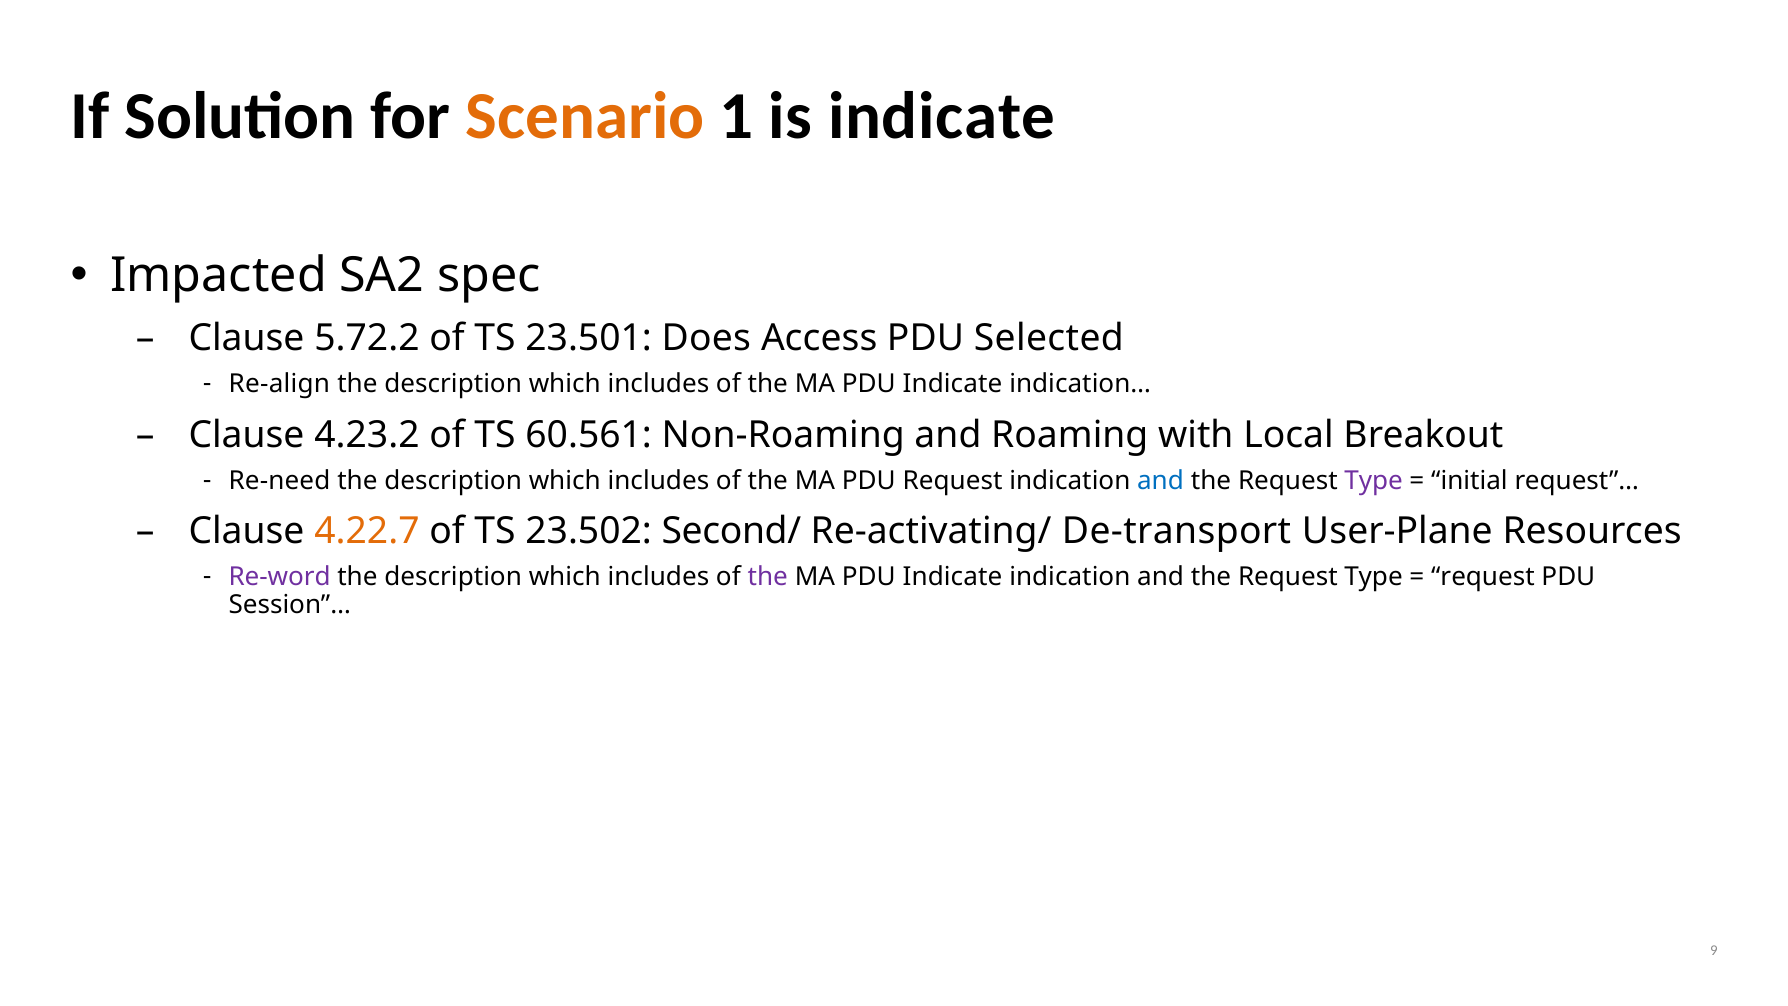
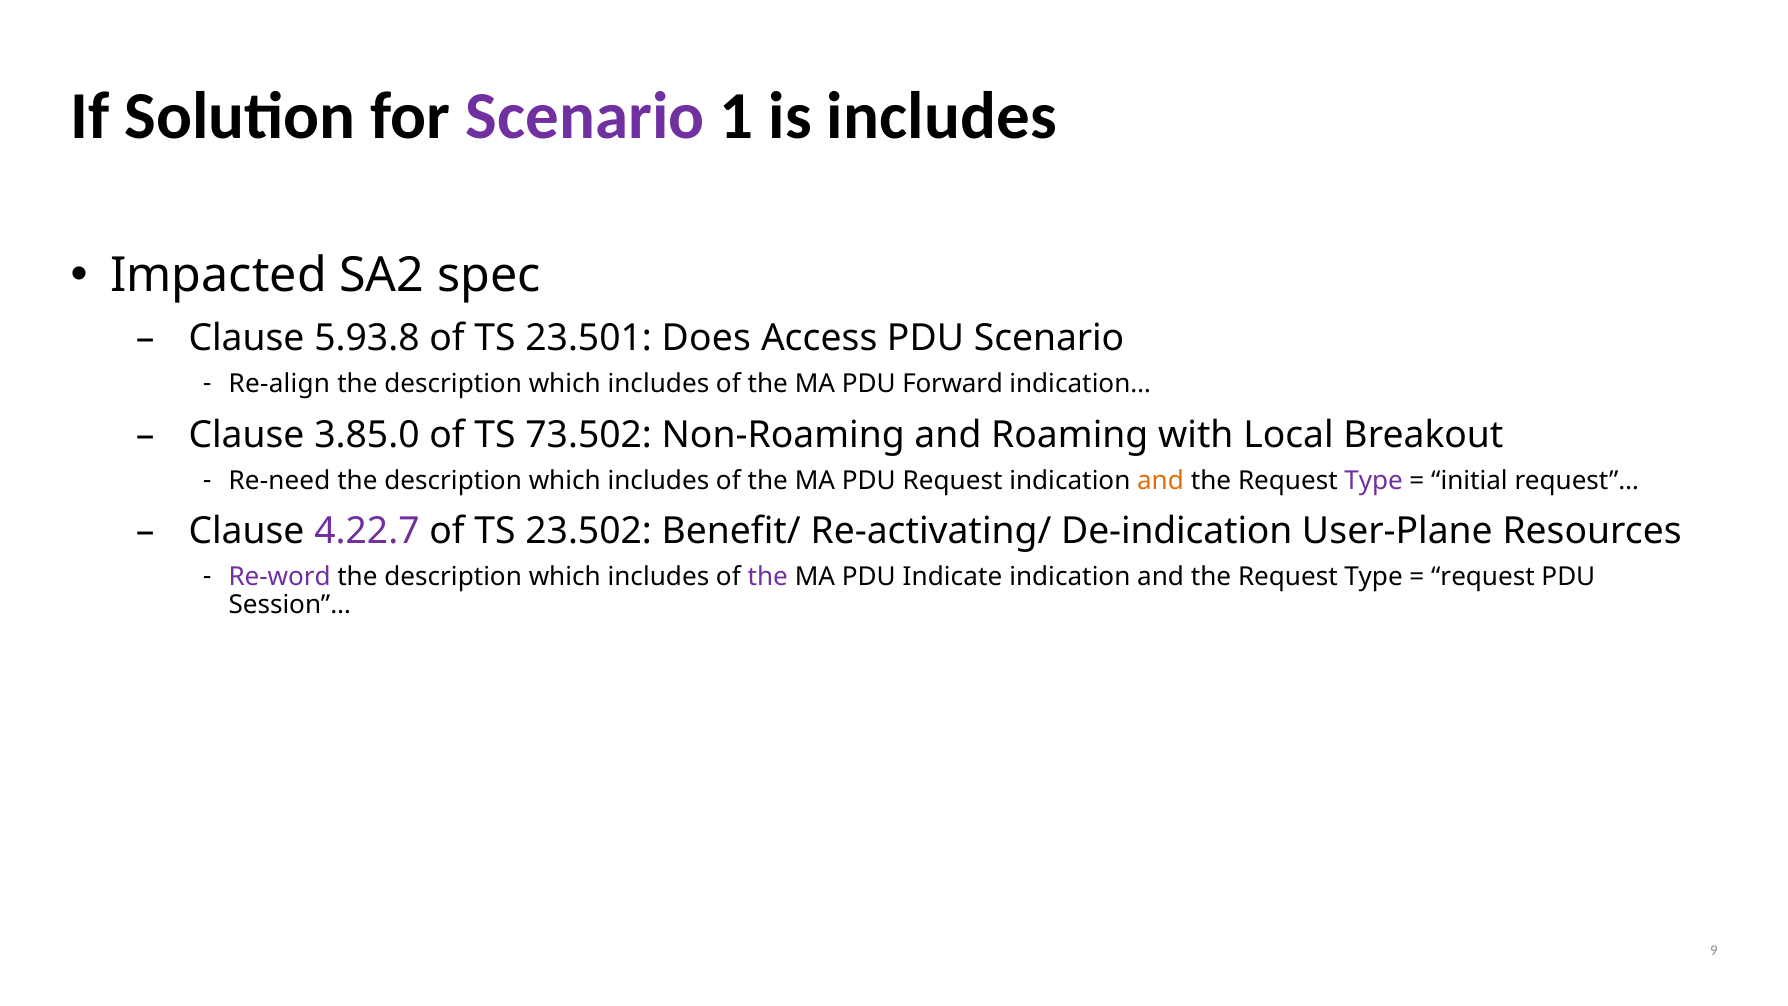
Scenario at (585, 117) colour: orange -> purple
is indicate: indicate -> includes
5.72.2: 5.72.2 -> 5.93.8
PDU Selected: Selected -> Scenario
Indicate at (952, 384): Indicate -> Forward
4.23.2: 4.23.2 -> 3.85.0
60.561: 60.561 -> 73.502
and at (1161, 480) colour: blue -> orange
4.22.7 colour: orange -> purple
Second/: Second/ -> Benefit/
De-transport: De-transport -> De-indication
